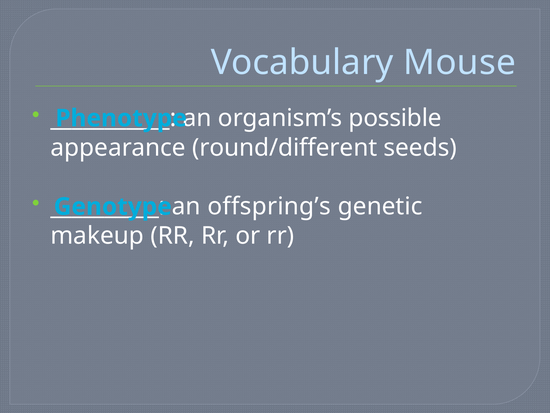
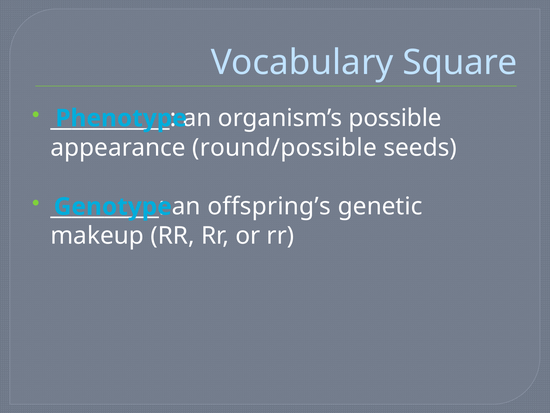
Mouse: Mouse -> Square
round/different: round/different -> round/possible
